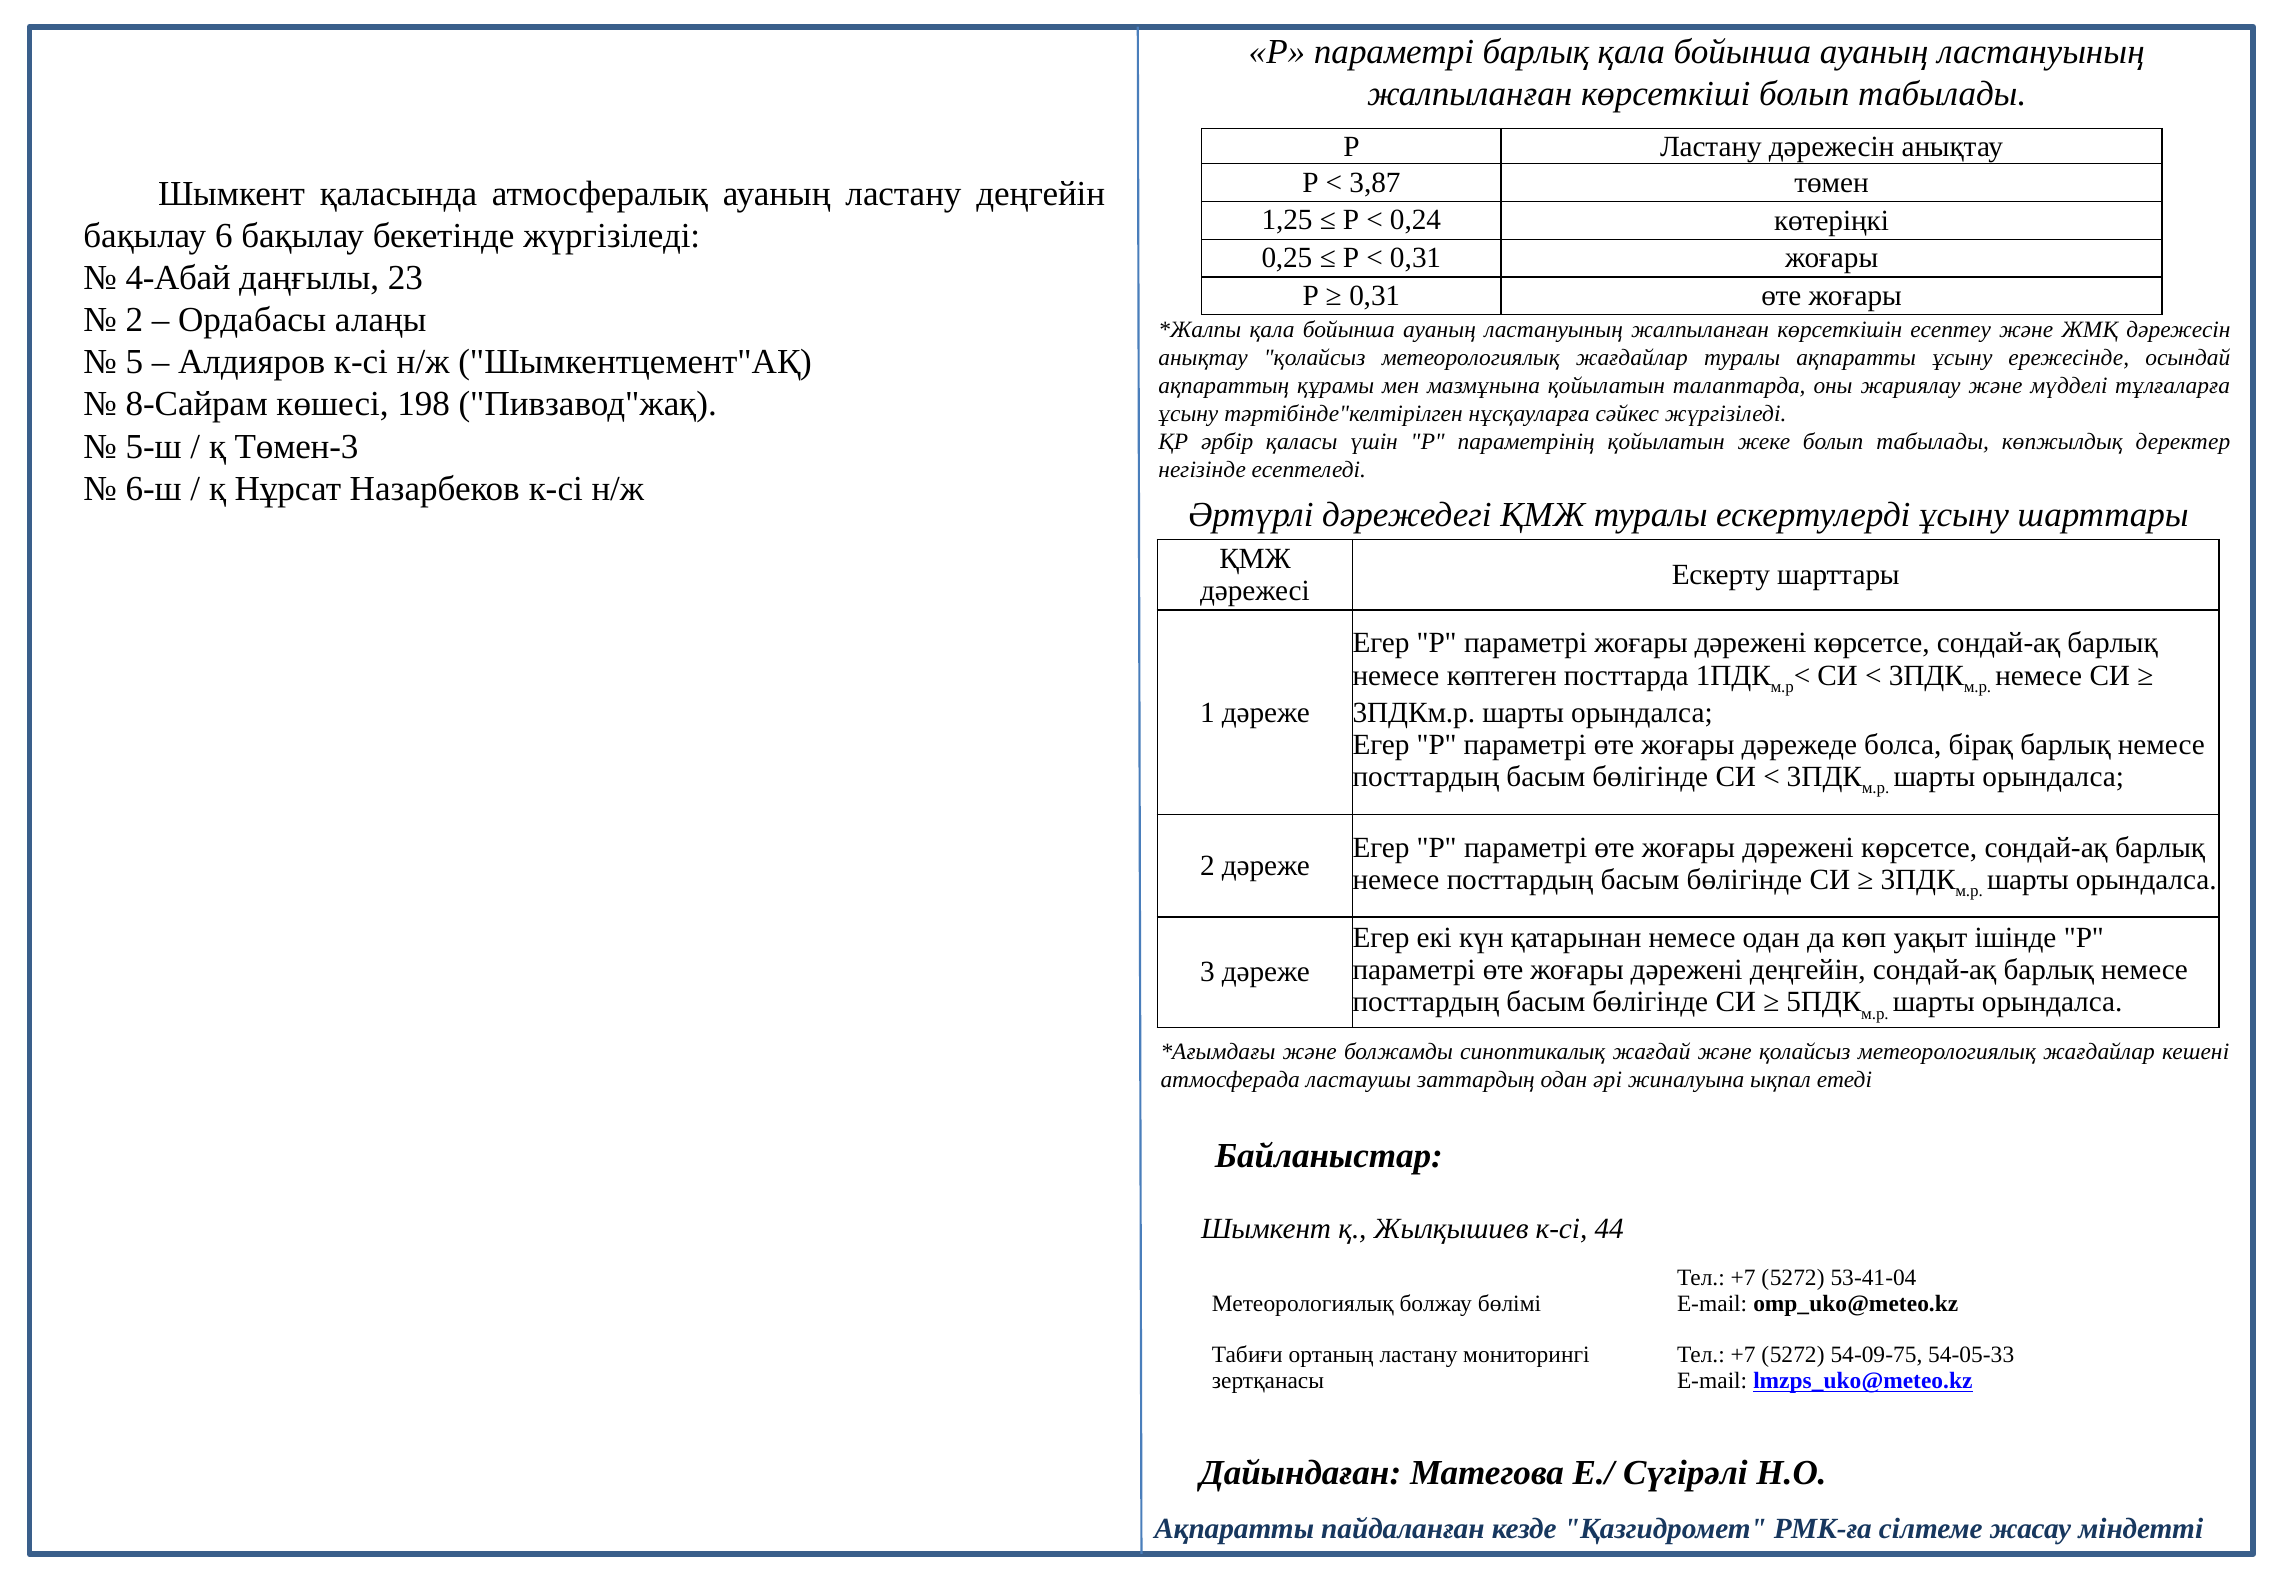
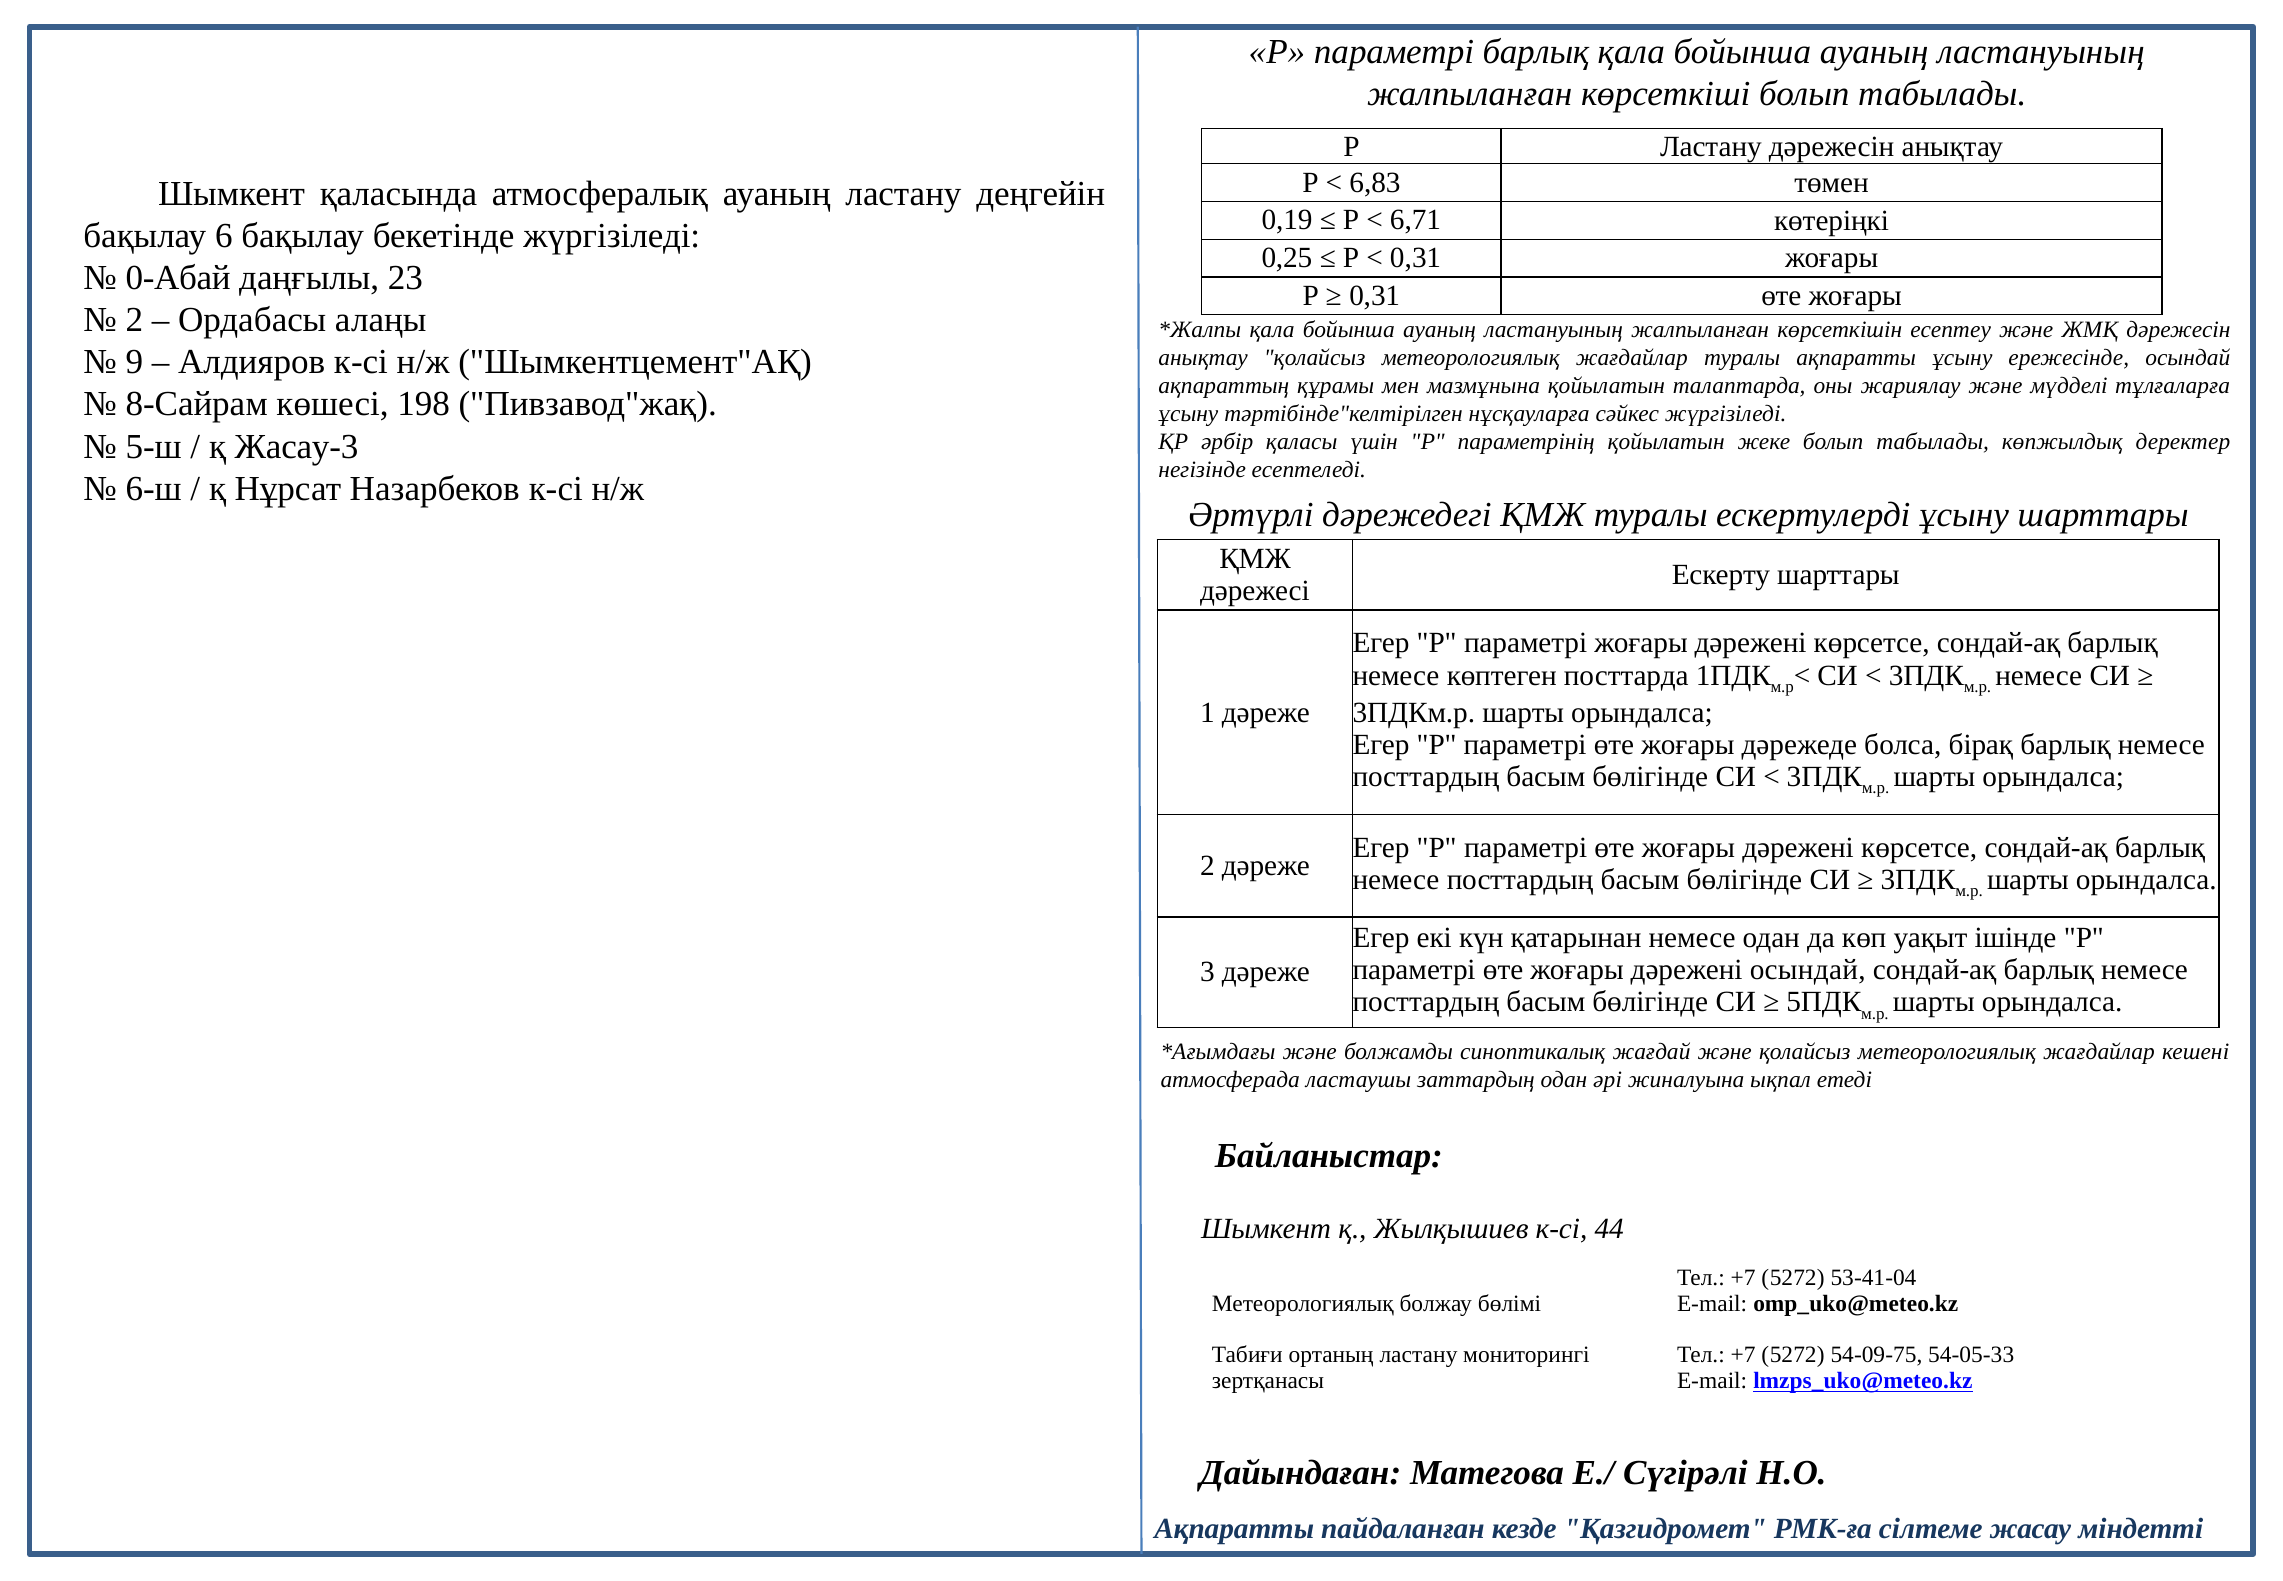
3,87: 3,87 -> 6,83
1,25: 1,25 -> 0,19
0,24: 0,24 -> 6,71
4-Абай: 4-Абай -> 0-Абай
5: 5 -> 9
Төмен-3: Төмен-3 -> Жасау-3
дәрежені деңгейін: деңгейін -> осындай
